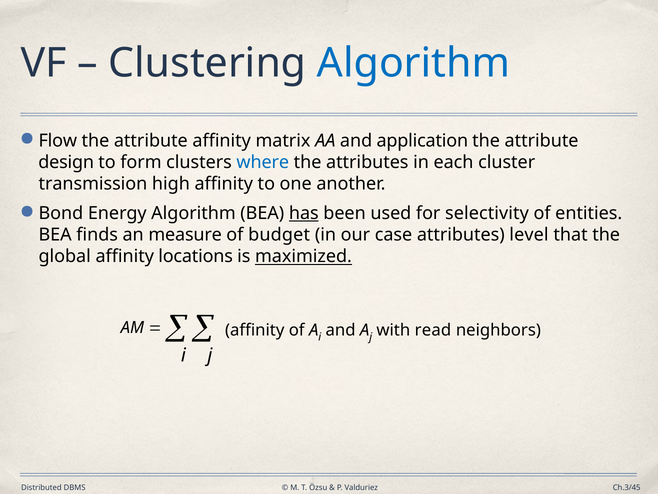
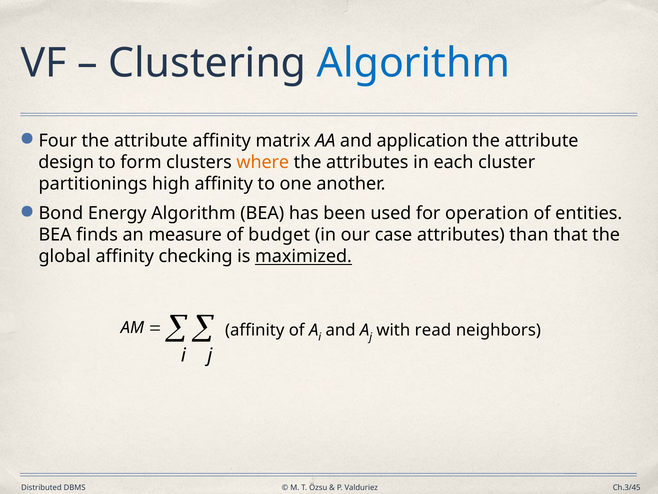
Flow: Flow -> Four
where colour: blue -> orange
transmission: transmission -> partitionings
has underline: present -> none
selectivity: selectivity -> operation
level: level -> than
locations: locations -> checking
